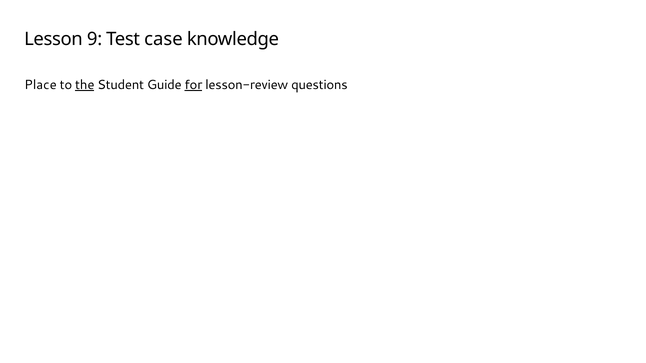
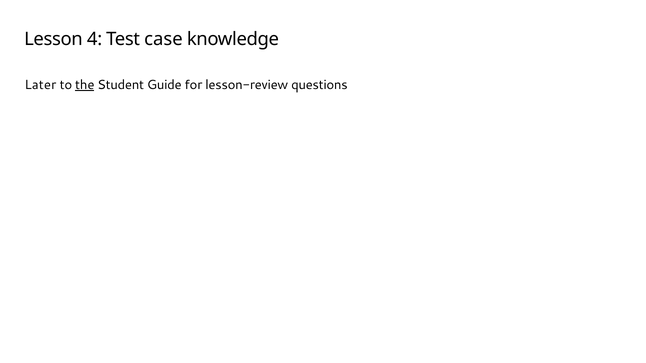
9: 9 -> 4
Place: Place -> Later
for underline: present -> none
